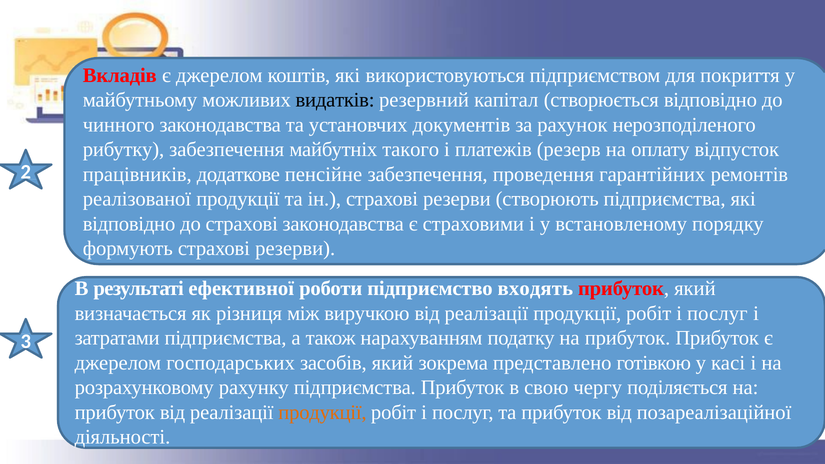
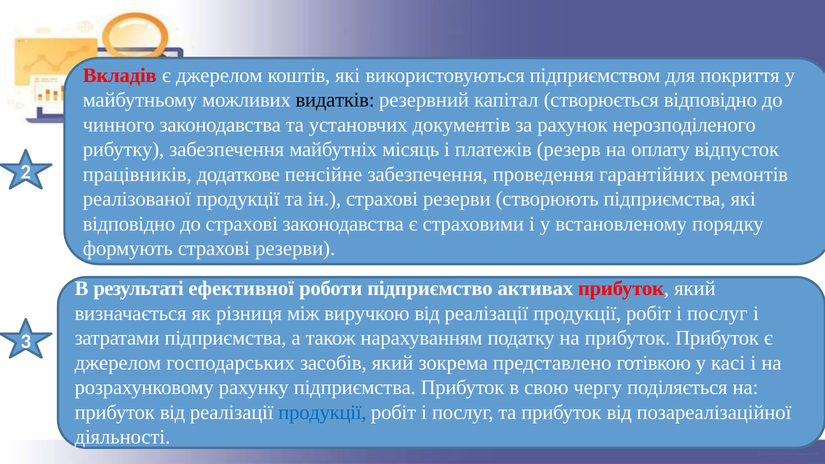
такого: такого -> місяць
входять: входять -> активах
продукції at (322, 412) colour: orange -> blue
